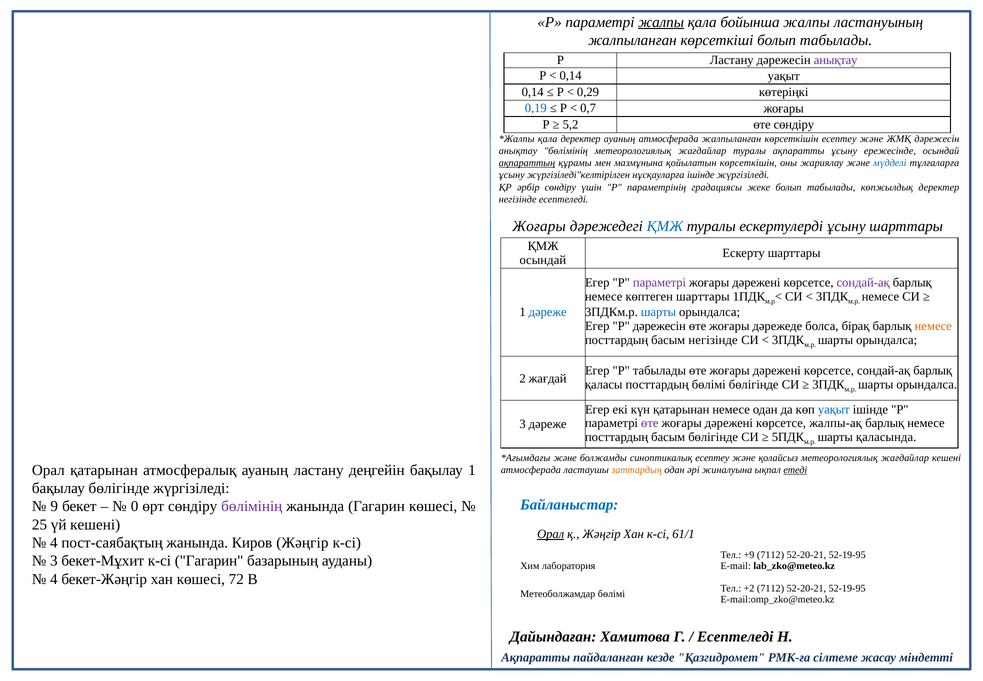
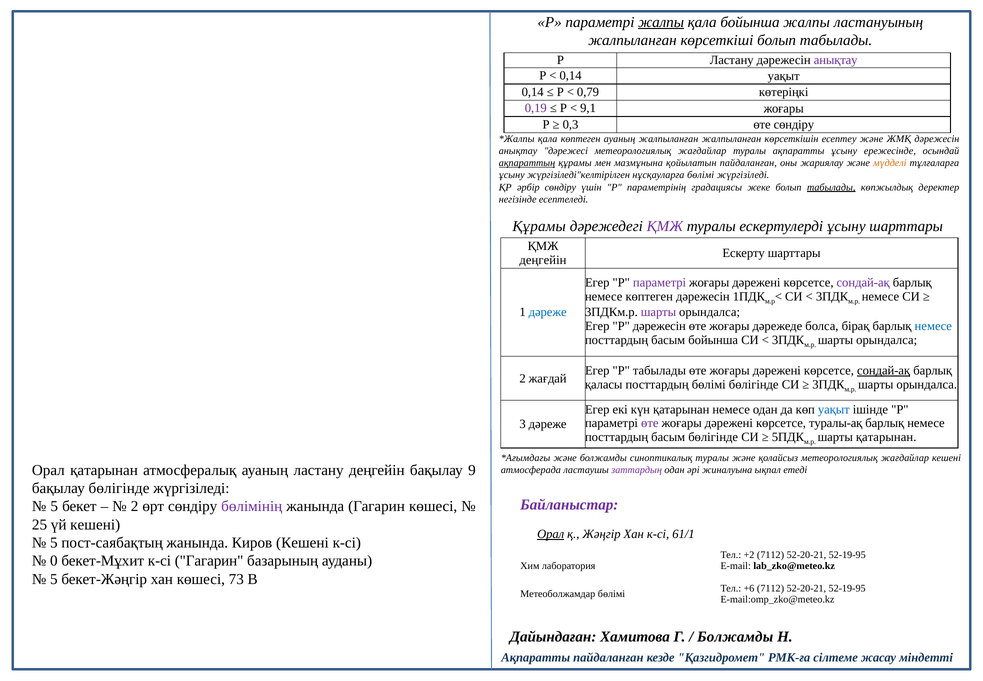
0,29: 0,29 -> 0,79
0,19 colour: blue -> purple
0,7: 0,7 -> 9,1
5,2: 5,2 -> 0,3
қала деректер: деректер -> көптеген
ауаның атмосферада: атмосферада -> жалпыланған
анықтау бөлімінің: бөлімінің -> дәрежесі
қойылатын көрсеткішін: көрсеткішін -> пайдаланған
мүдделі colour: blue -> orange
нұсқауларға ішінде: ішінде -> бөлімі
табылады at (831, 187) underline: none -> present
Жоғары at (539, 226): Жоғары -> Құрамы
ҚМЖ at (665, 226) colour: blue -> purple
осындай at (543, 260): осындай -> деңгейін
көптеген шарттары: шарттары -> дәрежесін
шарты at (658, 312) colour: blue -> purple
немесе at (933, 326) colour: orange -> blue
басым негізінде: негізінде -> бойынша
сондай-ақ at (884, 370) underline: none -> present
жалпы-ақ: жалпы-ақ -> туралы-ақ
шарты қаласында: қаласында -> қатарынан
синоптикалық есептеу: есептеу -> туралы
бақылау 1: 1 -> 9
заттардың colour: orange -> purple
етеді underline: present -> none
Байланыстар colour: blue -> purple
9 at (54, 506): 9 -> 5
0 at (135, 506): 0 -> 2
4 at (54, 542): 4 -> 5
Киров Жәңгір: Жәңгір -> Кешені
+9: +9 -> +2
3 at (54, 561): 3 -> 0
4 at (54, 579): 4 -> 5
72: 72 -> 73
+2: +2 -> +6
Есептеледі at (735, 636): Есептеледі -> Болжамды
